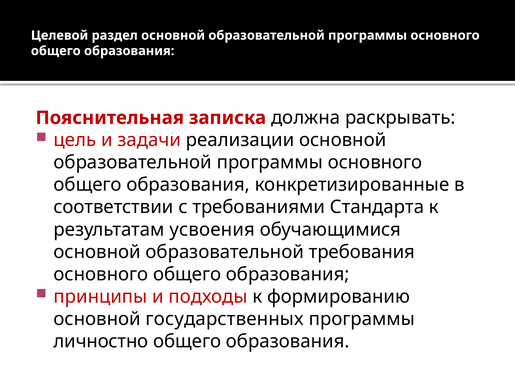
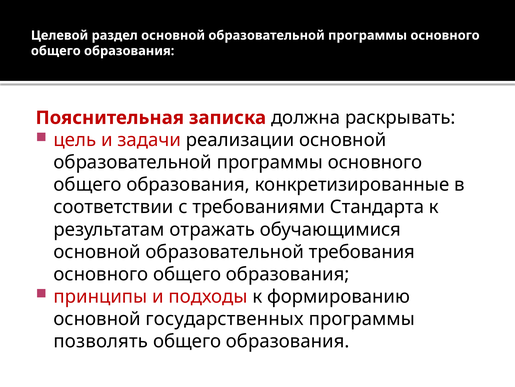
усвоения: усвоения -> отражать
личностно: личностно -> позволять
